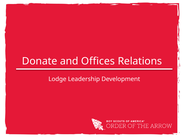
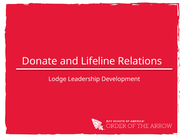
Offices: Offices -> Lifeline
